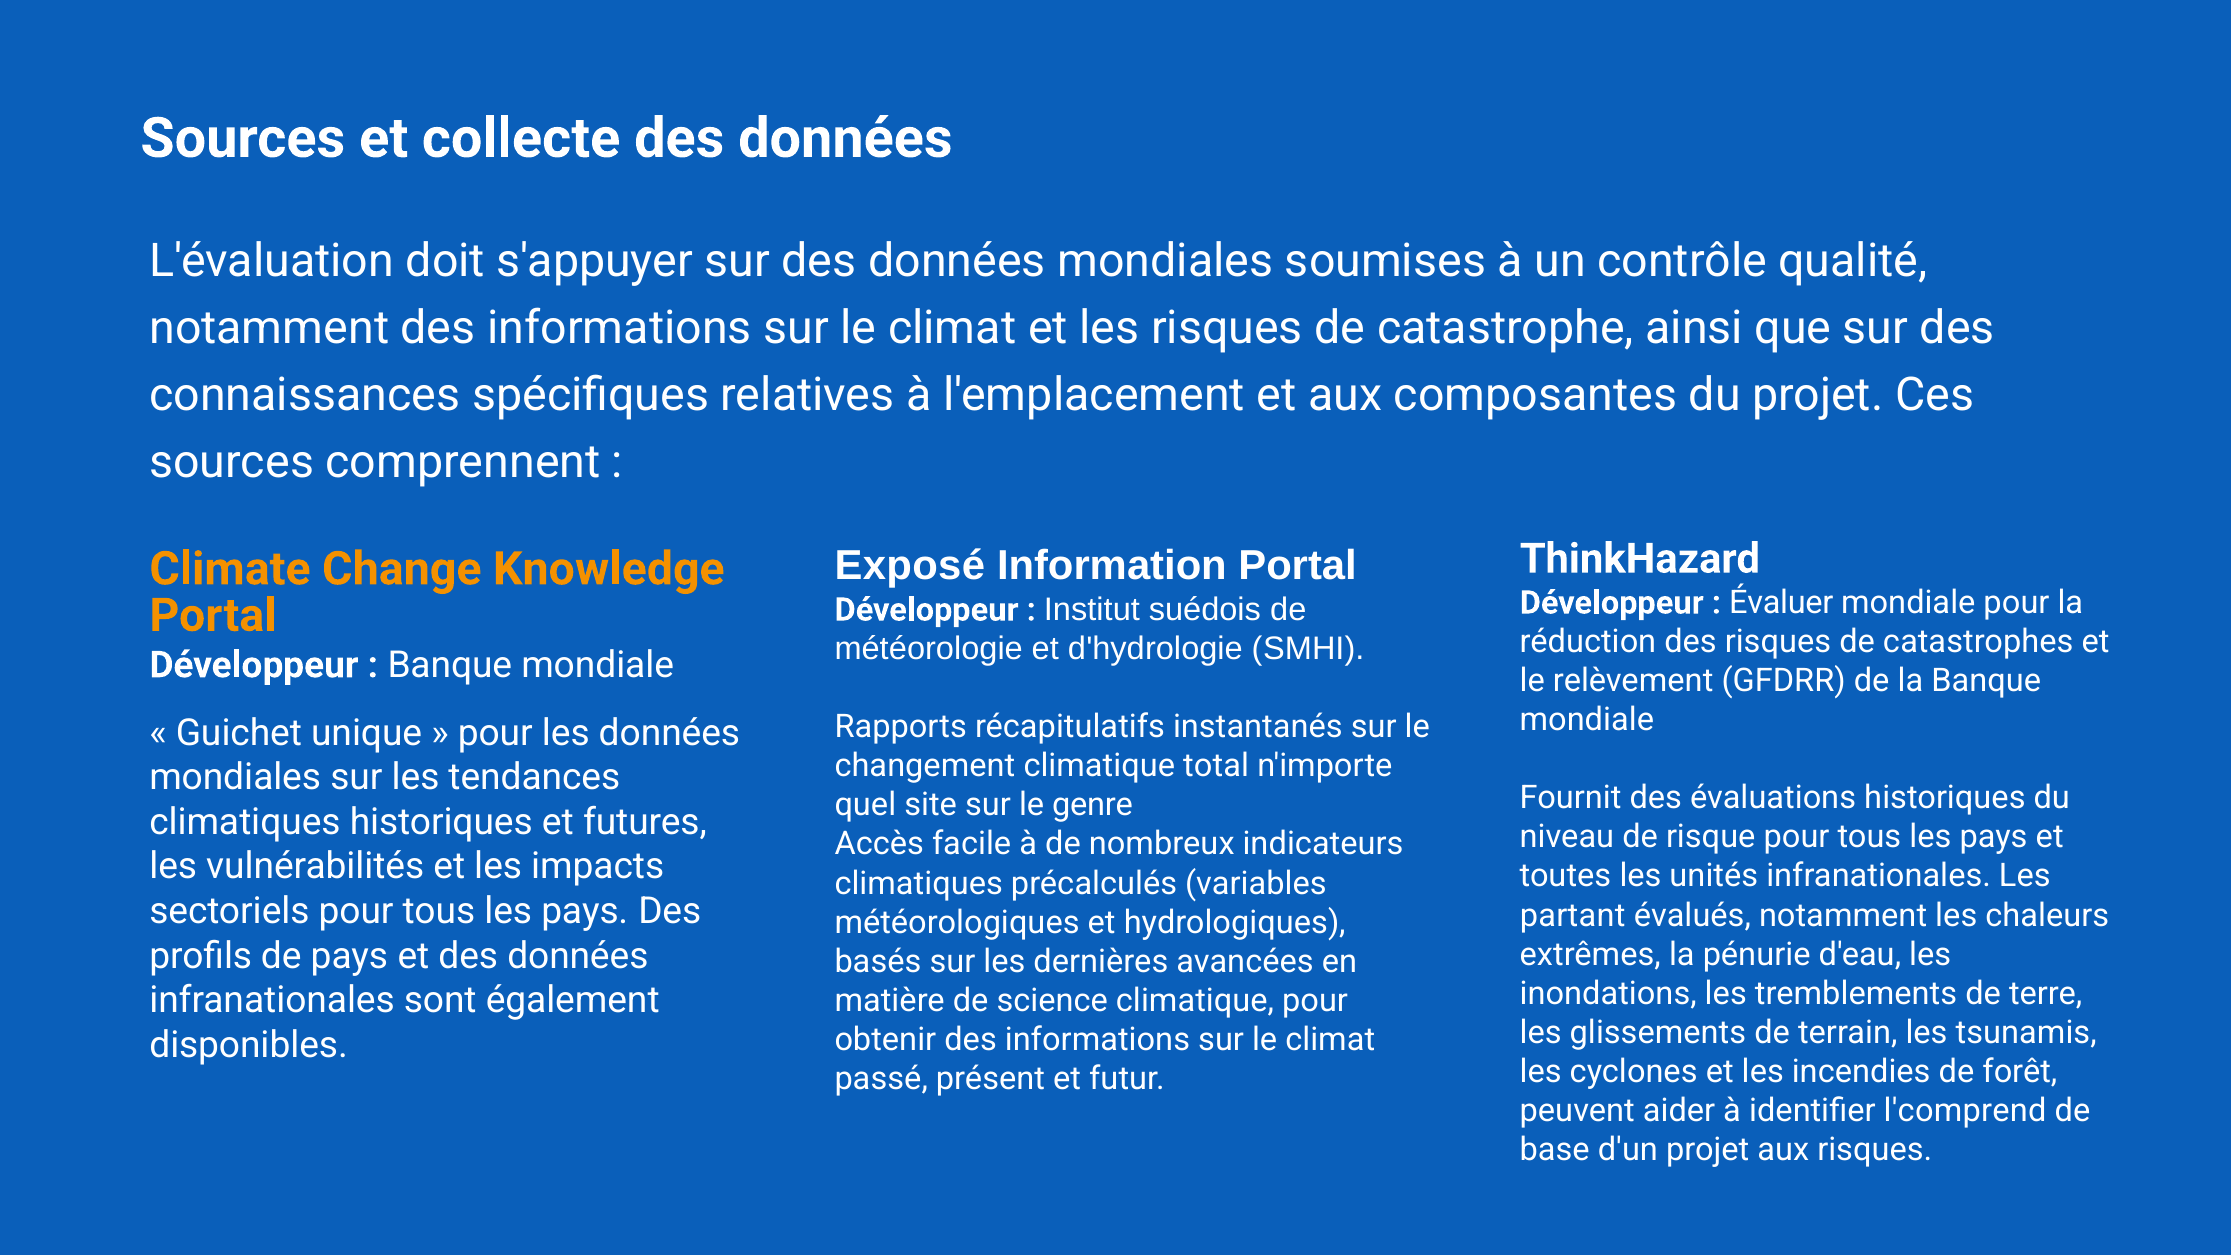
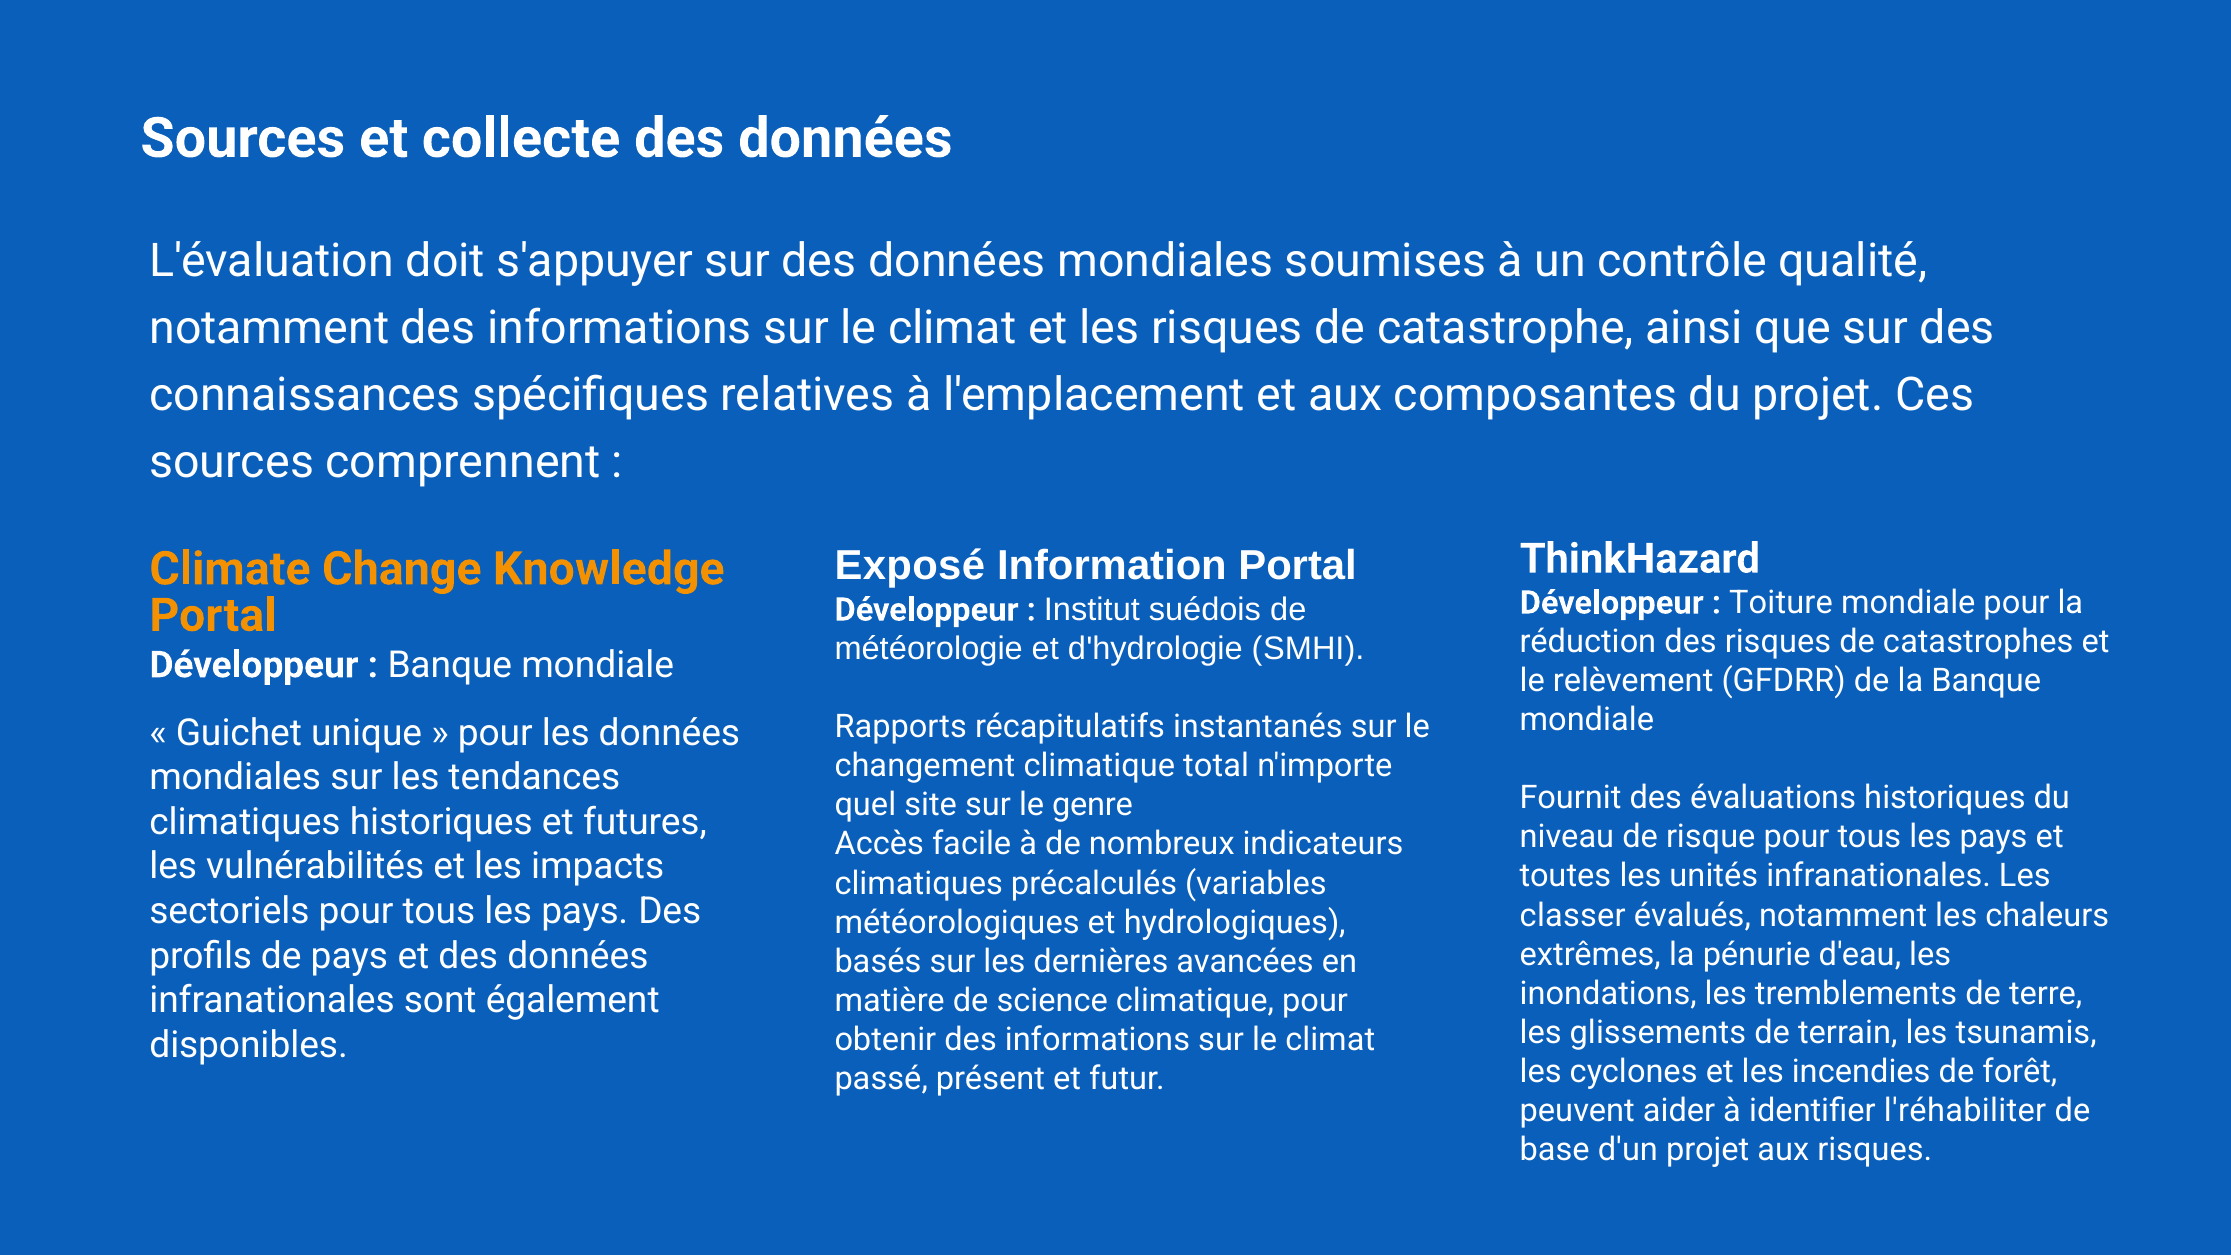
Évaluer: Évaluer -> Toiture
partant: partant -> classer
l'comprend: l'comprend -> l'réhabiliter
